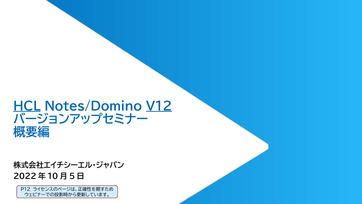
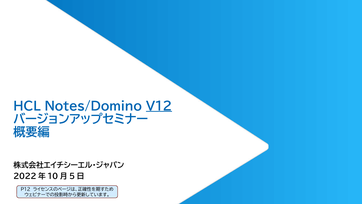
HCL underline: present -> none
